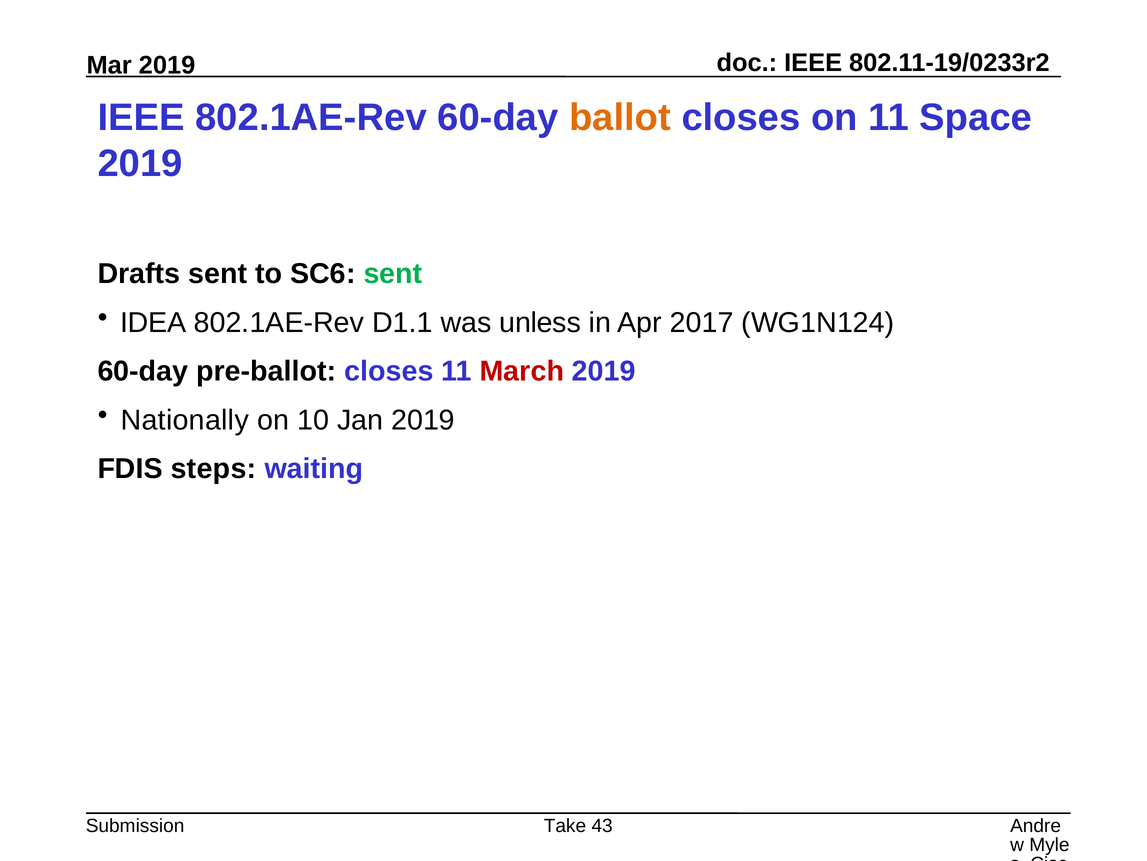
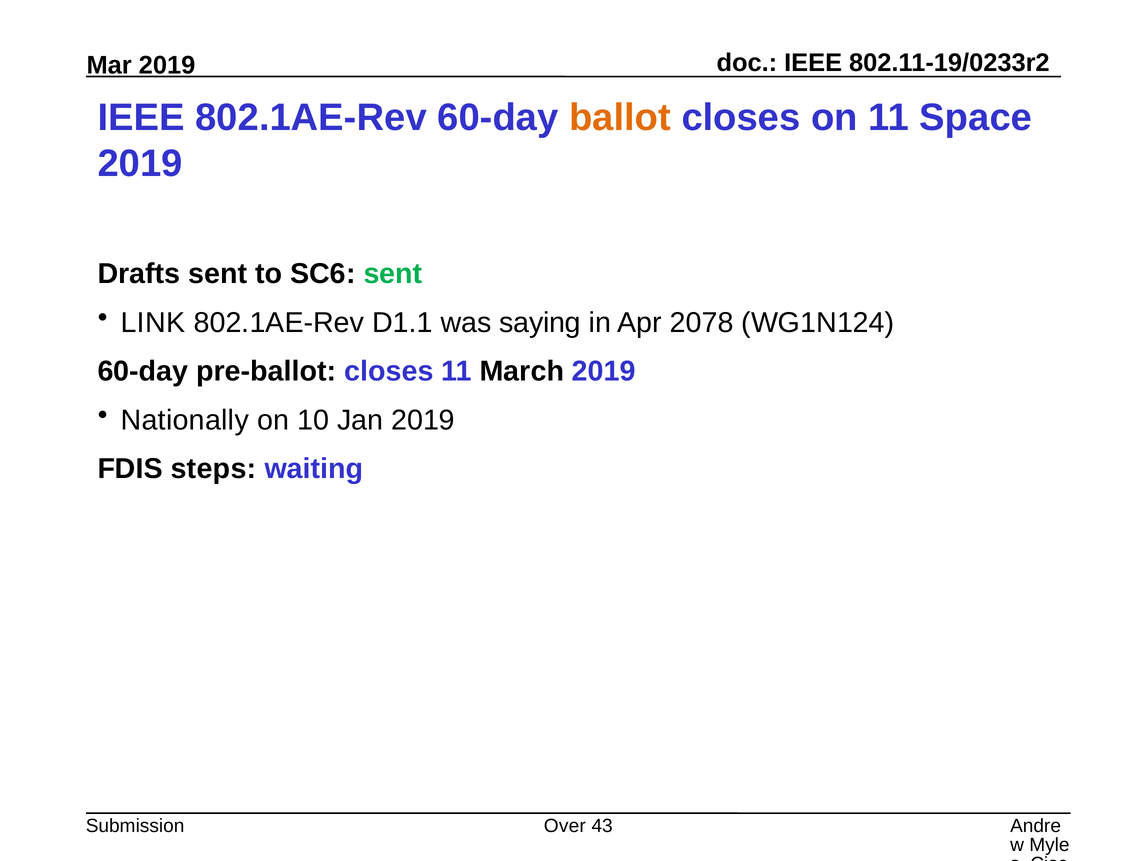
IDEA: IDEA -> LINK
unless: unless -> saying
2017: 2017 -> 2078
March colour: red -> black
Take: Take -> Over
